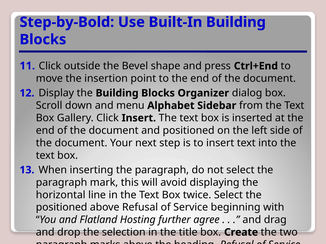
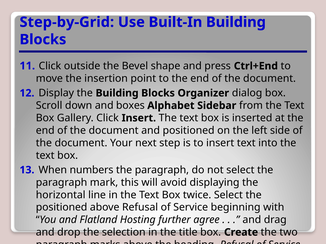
Step-by-Bold: Step-by-Bold -> Step-by-Grid
menu: menu -> boxes
inserting: inserting -> numbers
